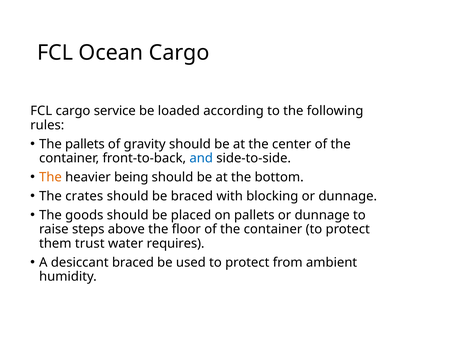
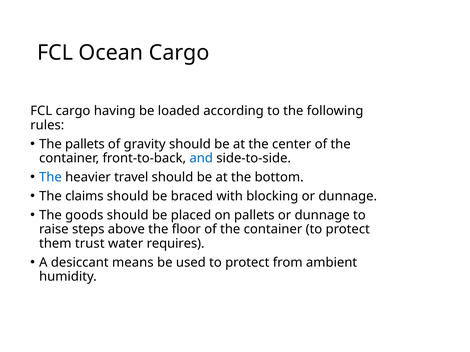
service: service -> having
The at (50, 177) colour: orange -> blue
being: being -> travel
crates: crates -> claims
desiccant braced: braced -> means
